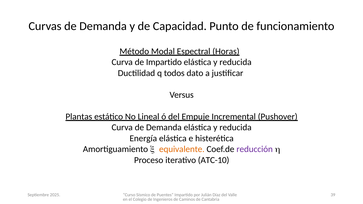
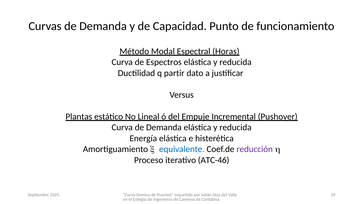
de Impartido: Impartido -> Espectros
todos: todos -> partir
equivalente colour: orange -> blue
ATC-10: ATC-10 -> ATC-46
